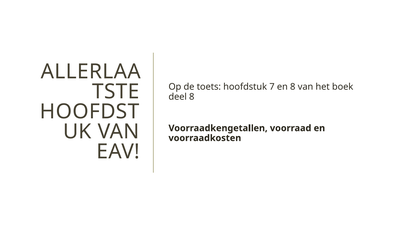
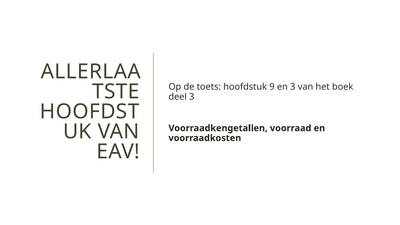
7: 7 -> 9
en 8: 8 -> 3
deel 8: 8 -> 3
